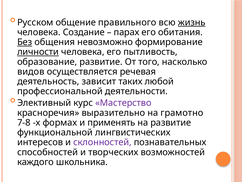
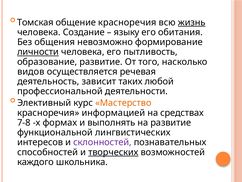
Русском: Русском -> Томская
общение правильного: правильного -> красноречия
парах: парах -> языку
Без underline: present -> none
Мастерство colour: purple -> orange
выразительно: выразительно -> информацией
грамотно: грамотно -> средствах
применять: применять -> выполнять
творческих underline: none -> present
